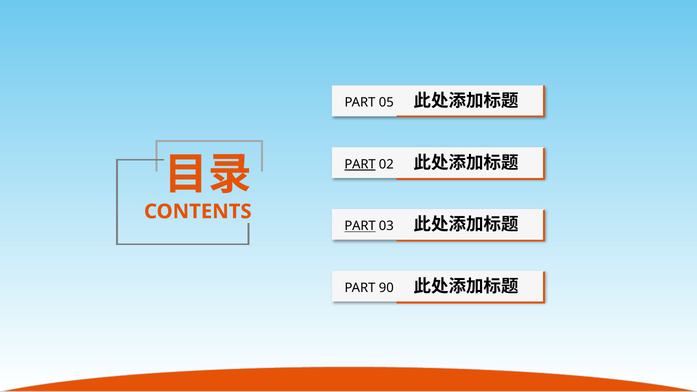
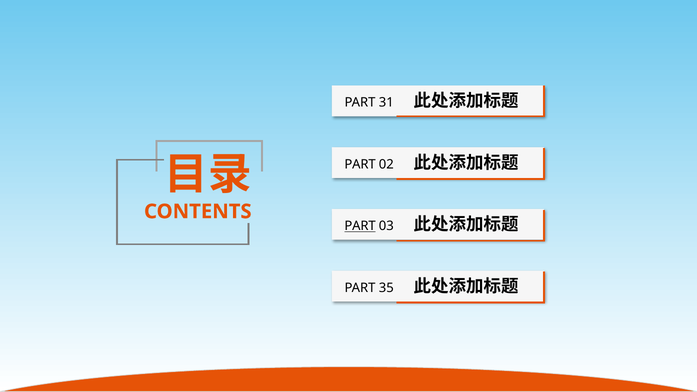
05: 05 -> 31
PART at (360, 164) underline: present -> none
90: 90 -> 35
